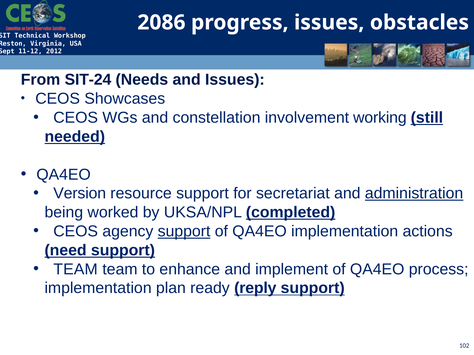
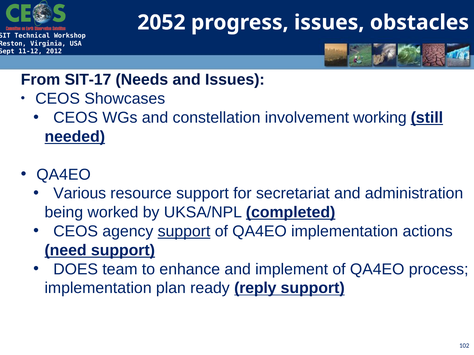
2086: 2086 -> 2052
SIT-24: SIT-24 -> SIT-17
Version: Version -> Various
administration underline: present -> none
TEAM at (76, 270): TEAM -> DOES
